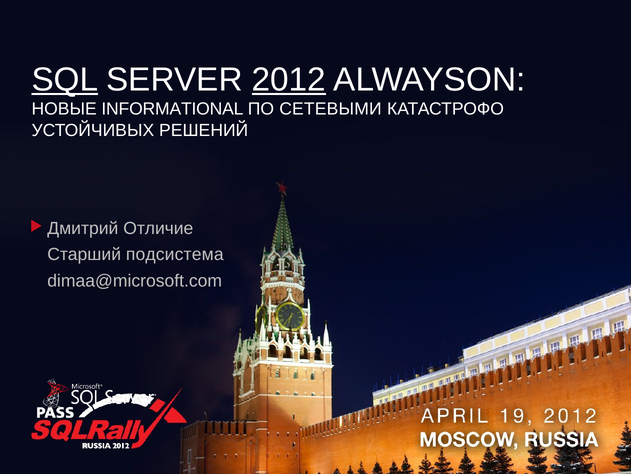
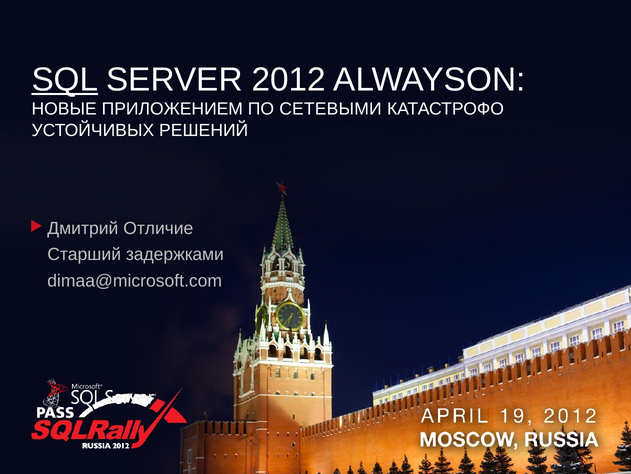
2012 underline: present -> none
INFORMATIONAL: INFORMATIONAL -> ПРИЛОЖЕНИЕМ
подсистема: подсистема -> задержками
